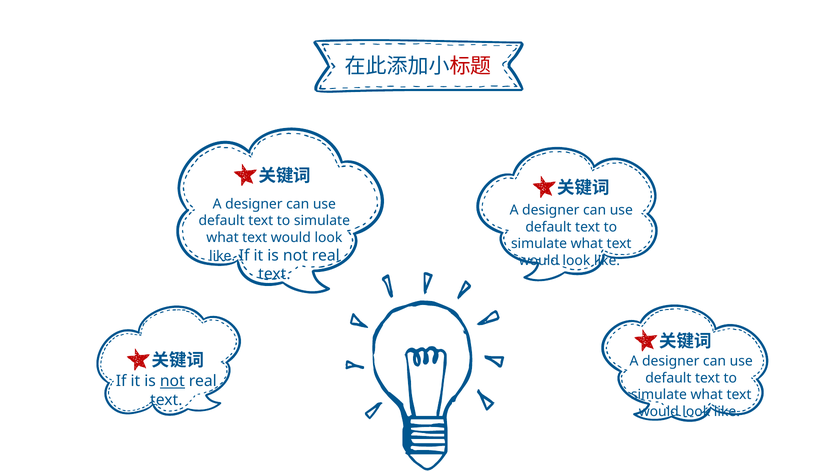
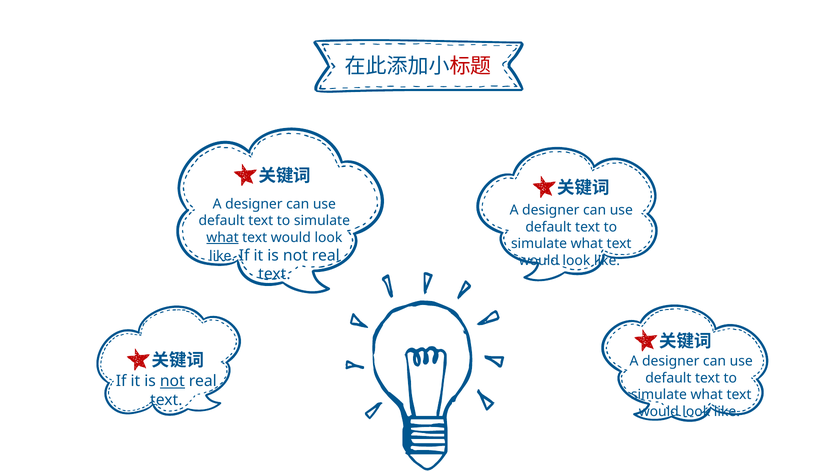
what at (223, 237) underline: none -> present
